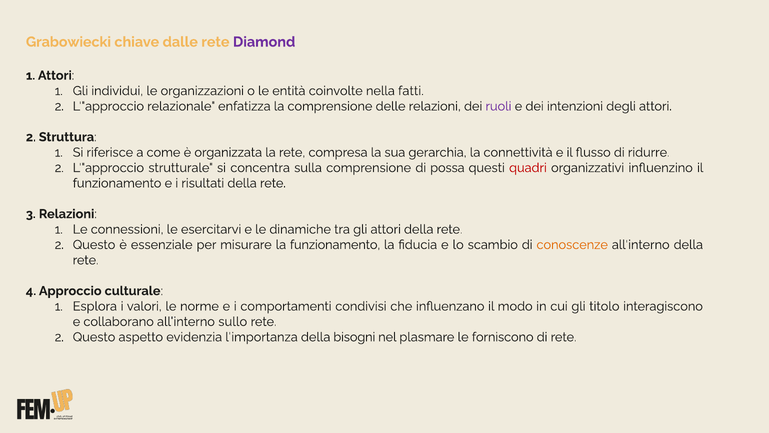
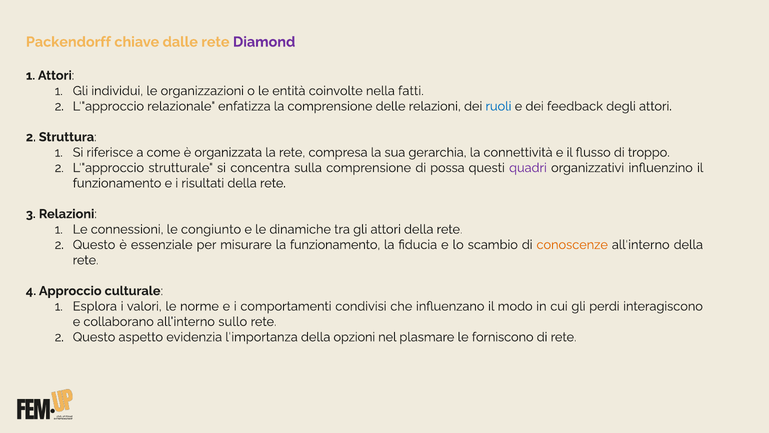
Grabowiecki: Grabowiecki -> Packendorff
ruoli colour: purple -> blue
intenzioni: intenzioni -> feedback
ridurre: ridurre -> troppo
quadri colour: red -> purple
esercitarvi: esercitarvi -> congiunto
titolo: titolo -> perdi
bisogni: bisogni -> opzioni
